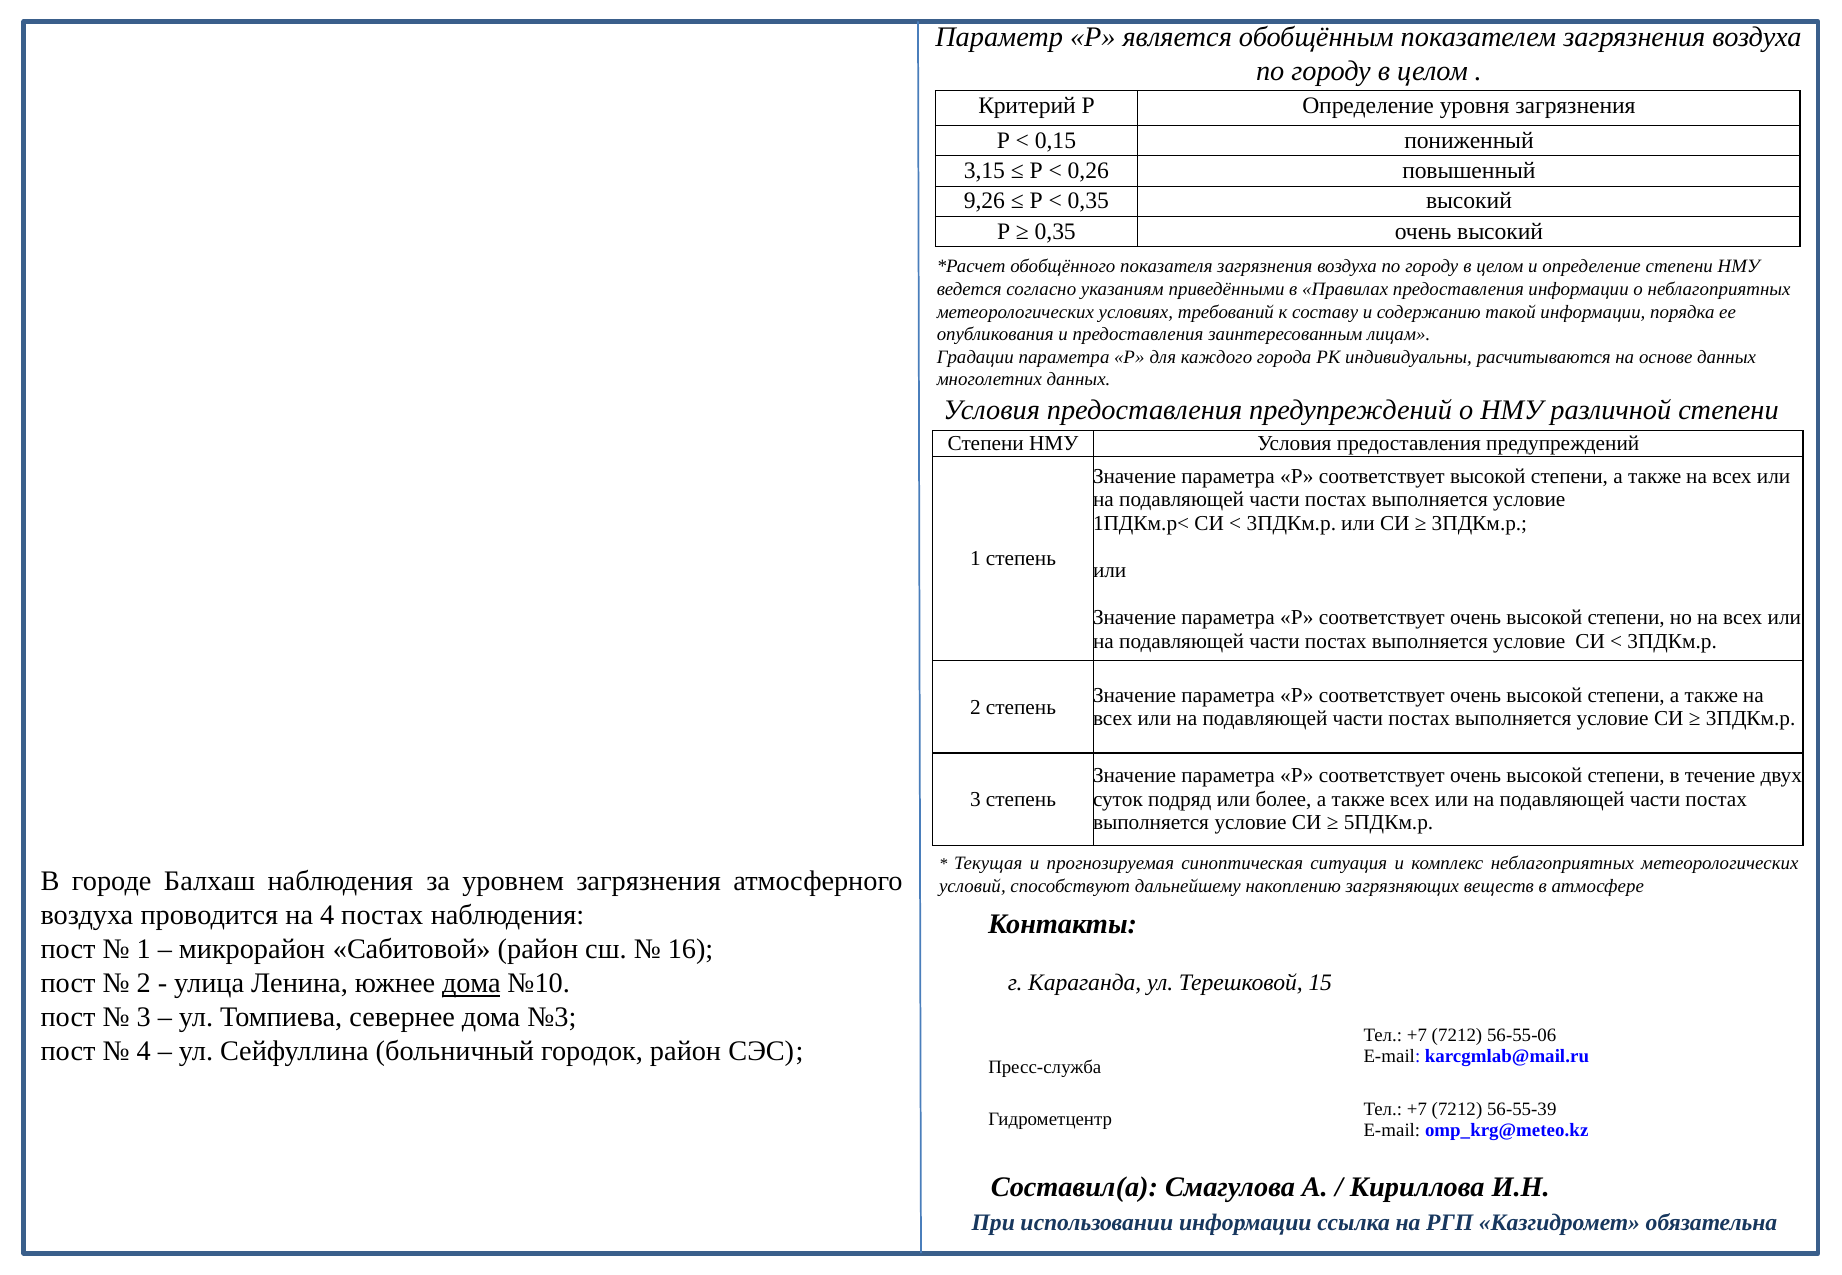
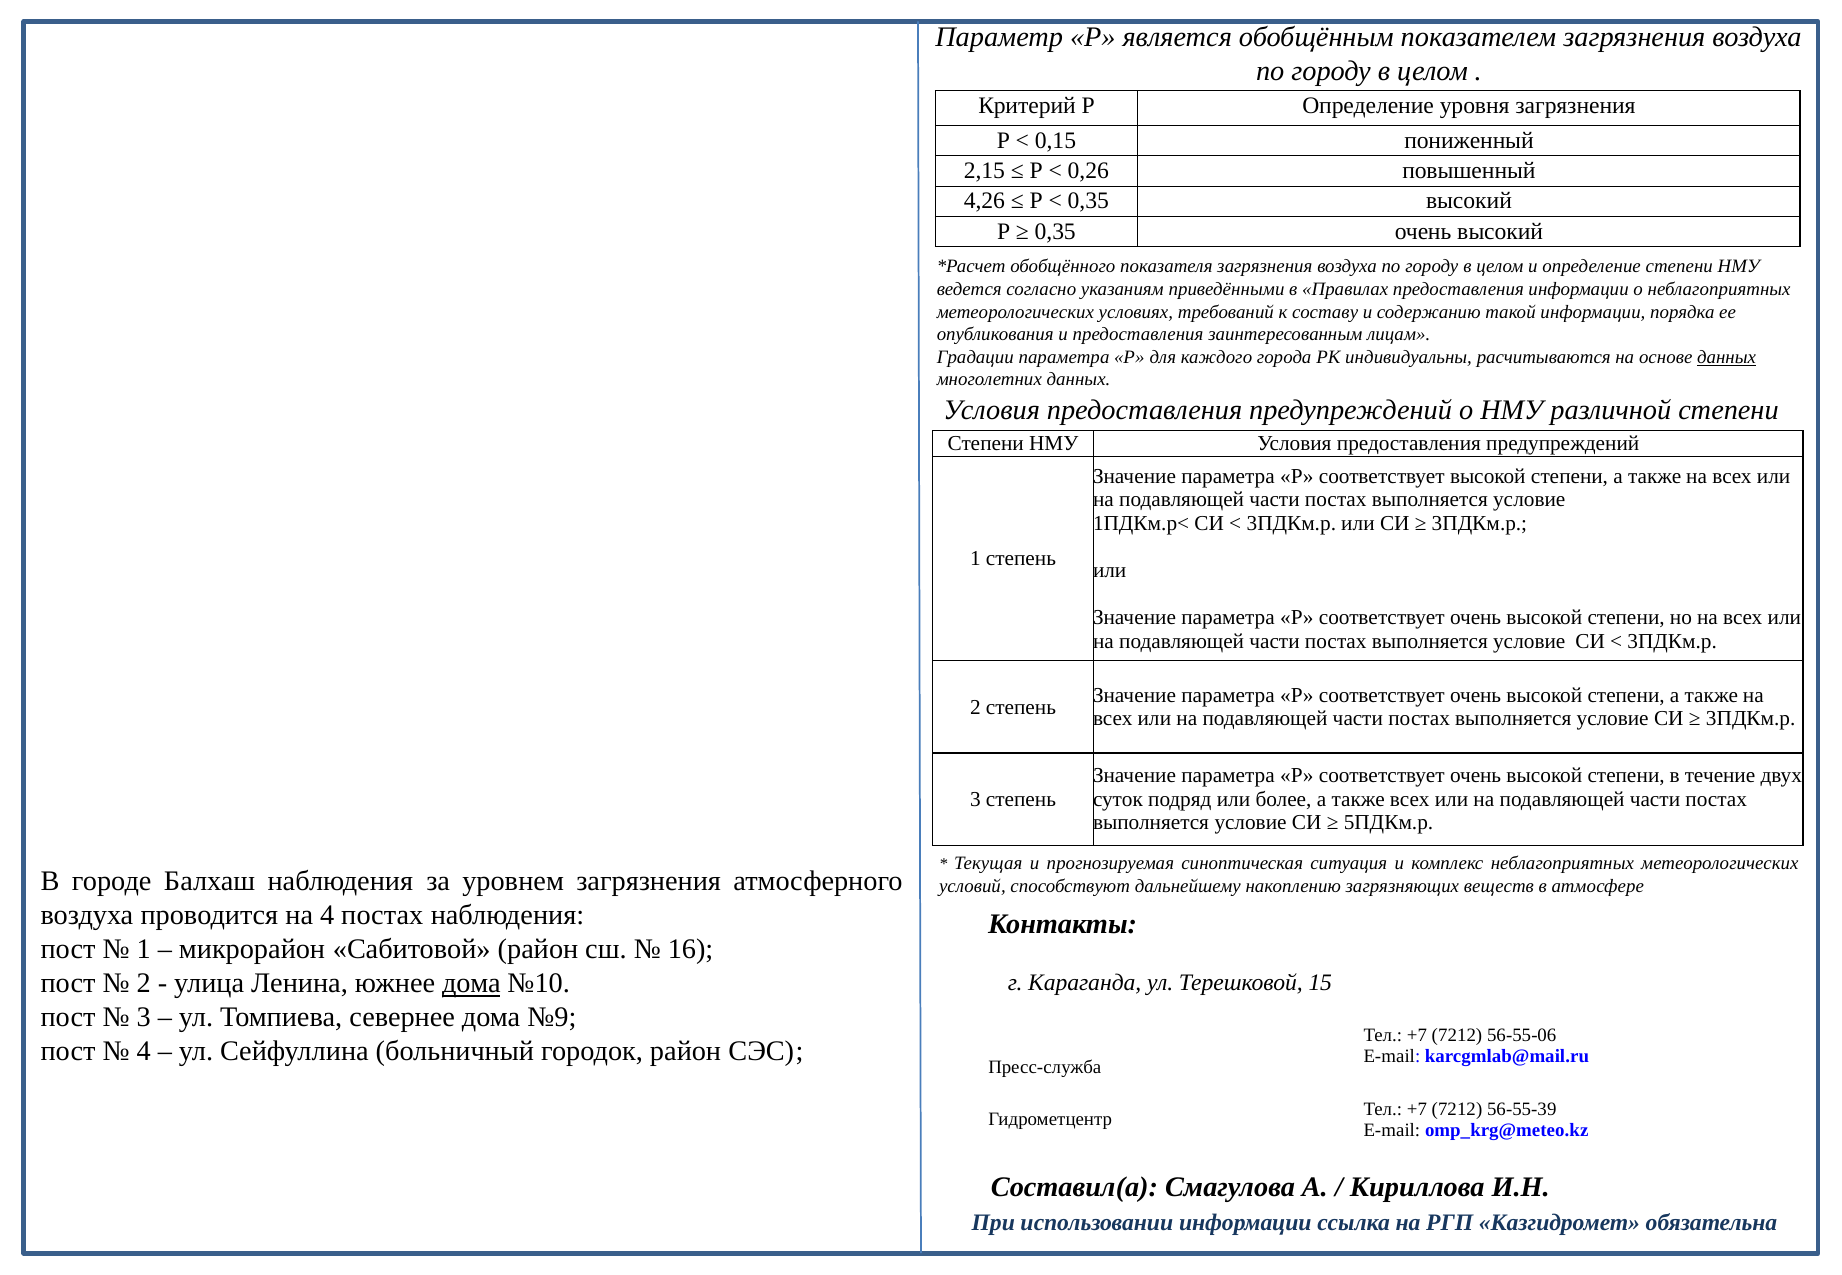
3,15: 3,15 -> 2,15
9,26: 9,26 -> 4,26
данных at (1727, 357) underline: none -> present
№3: №3 -> №9
